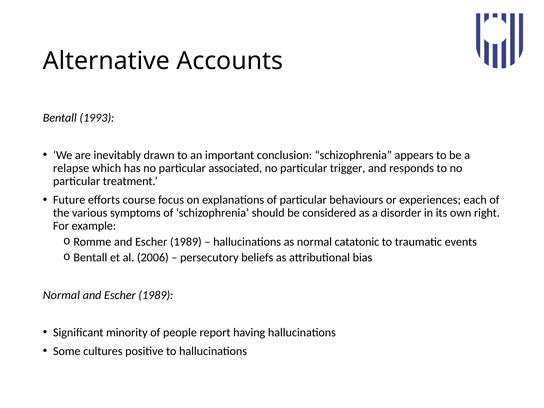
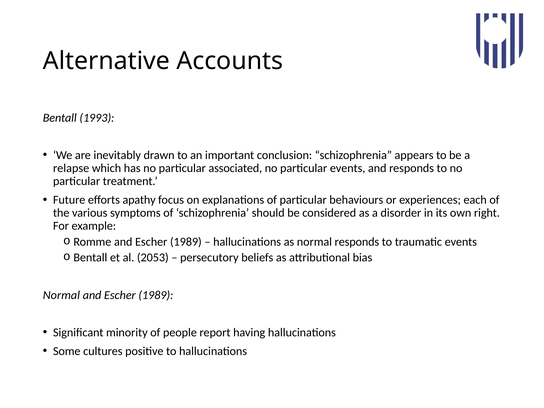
particular trigger: trigger -> events
course: course -> apathy
normal catatonic: catatonic -> responds
2006: 2006 -> 2053
